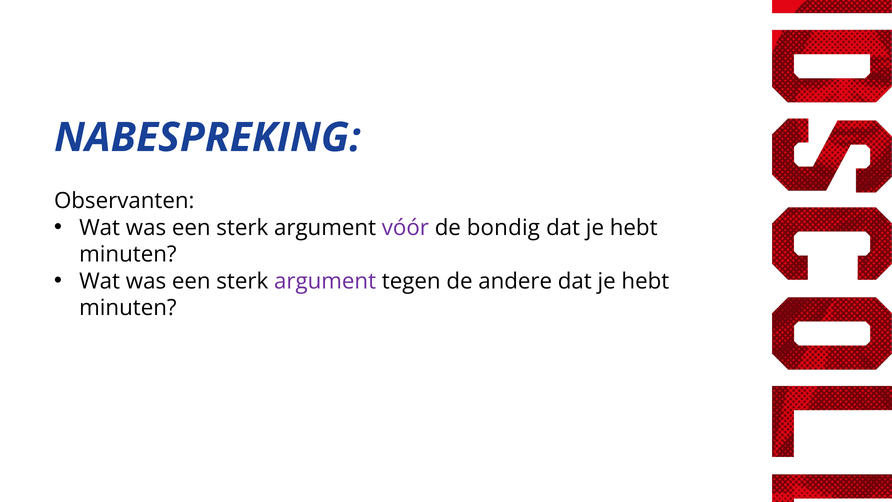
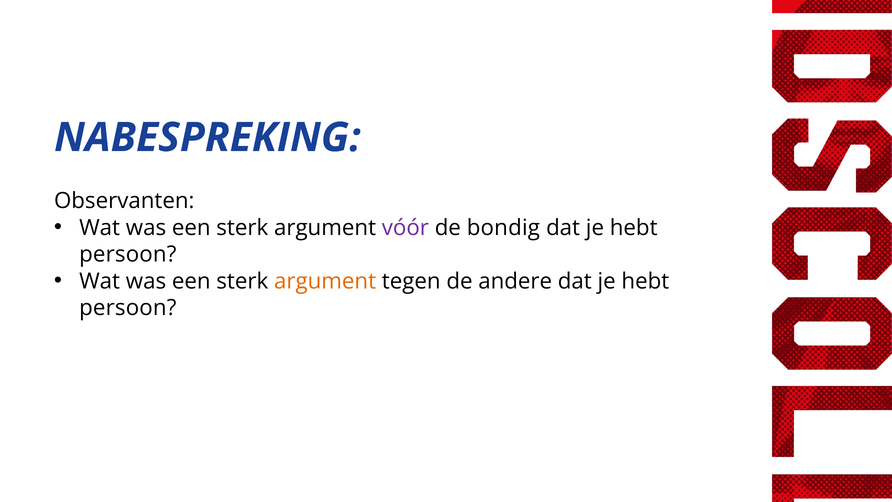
minuten at (128, 254): minuten -> persoon
argument at (325, 281) colour: purple -> orange
minuten at (128, 308): minuten -> persoon
